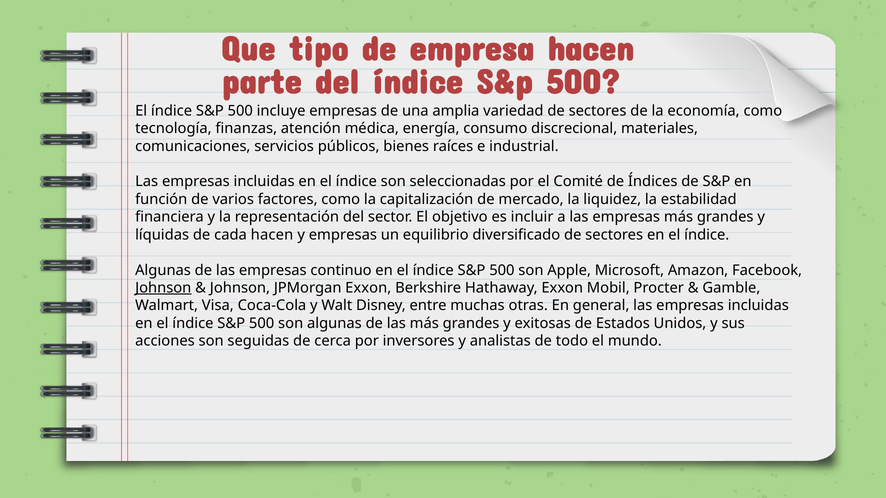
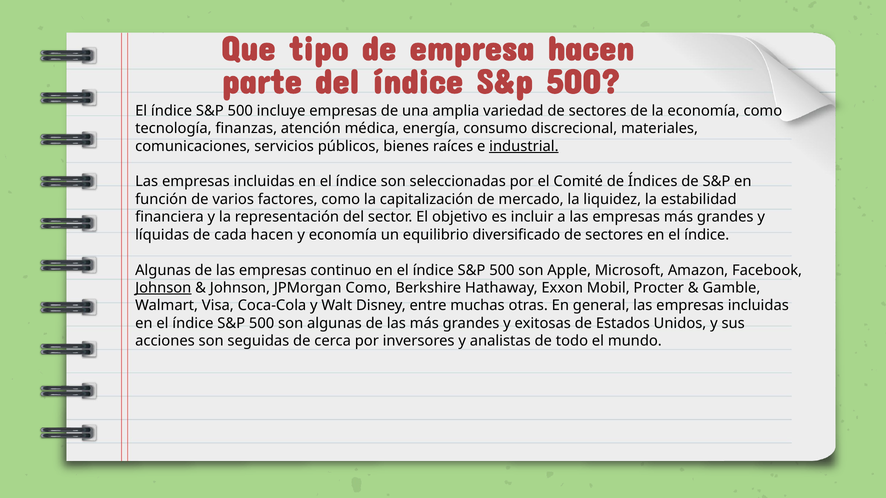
industrial underline: none -> present
y empresas: empresas -> economía
JPMorgan Exxon: Exxon -> Como
